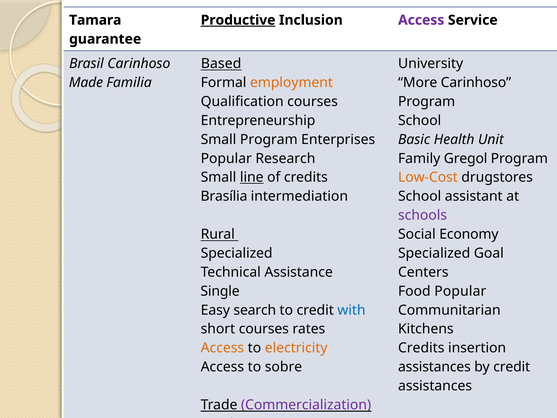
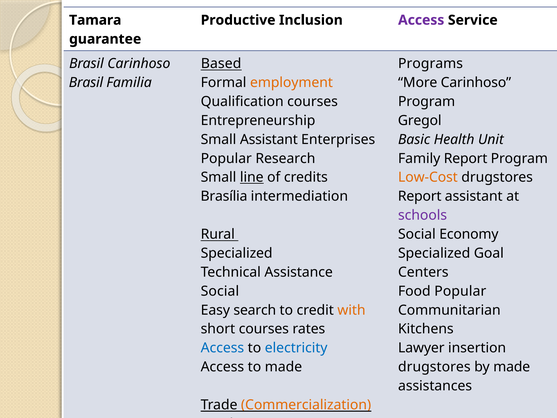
Productive underline: present -> none
University: University -> Programs
Made at (86, 83): Made -> Brasil
School at (420, 120): School -> Gregol
Small Program: Program -> Assistant
Family Gregol: Gregol -> Report
School at (420, 196): School -> Report
Single at (220, 291): Single -> Social
with colour: blue -> orange
Access at (222, 348) colour: orange -> blue
electricity colour: orange -> blue
Credits at (421, 348): Credits -> Lawyer
to sobre: sobre -> made
assistances at (434, 367): assistances -> drugstores
by credit: credit -> made
Commercialization colour: purple -> orange
